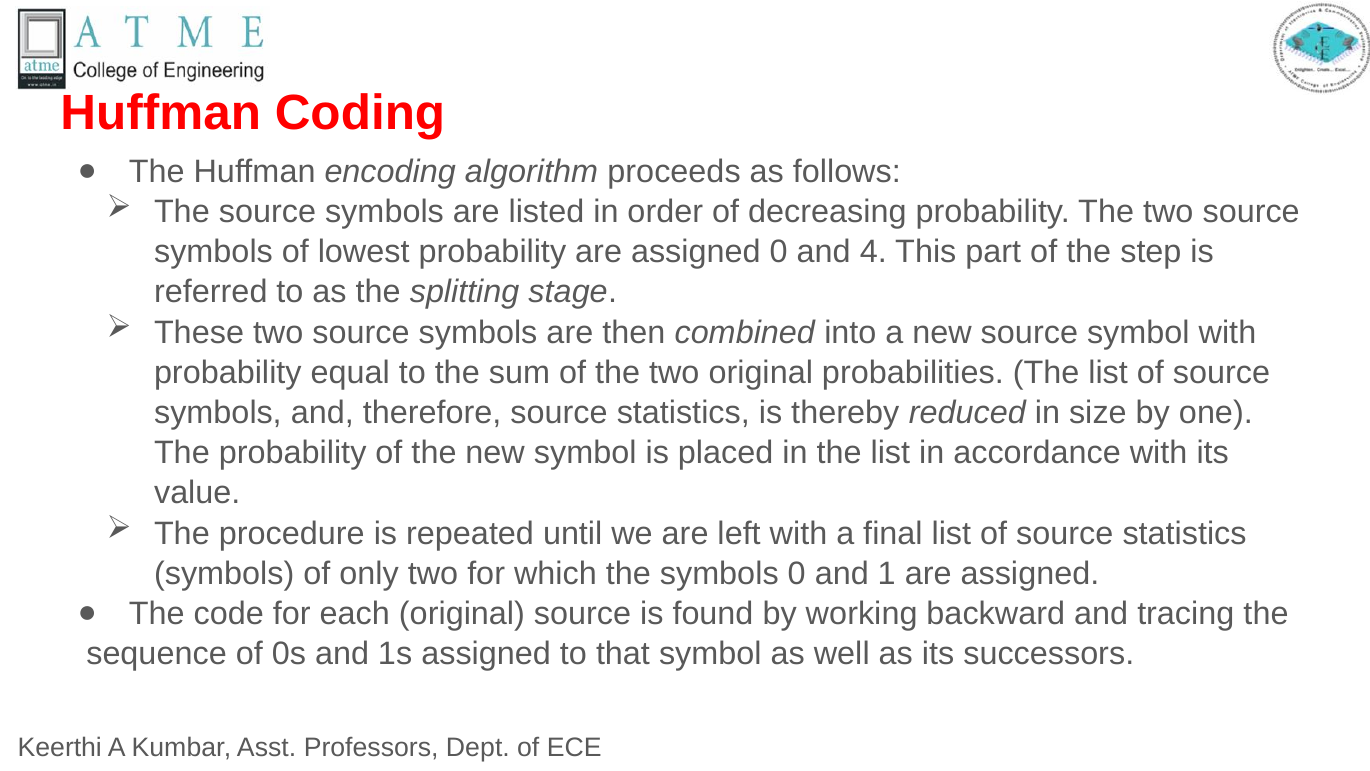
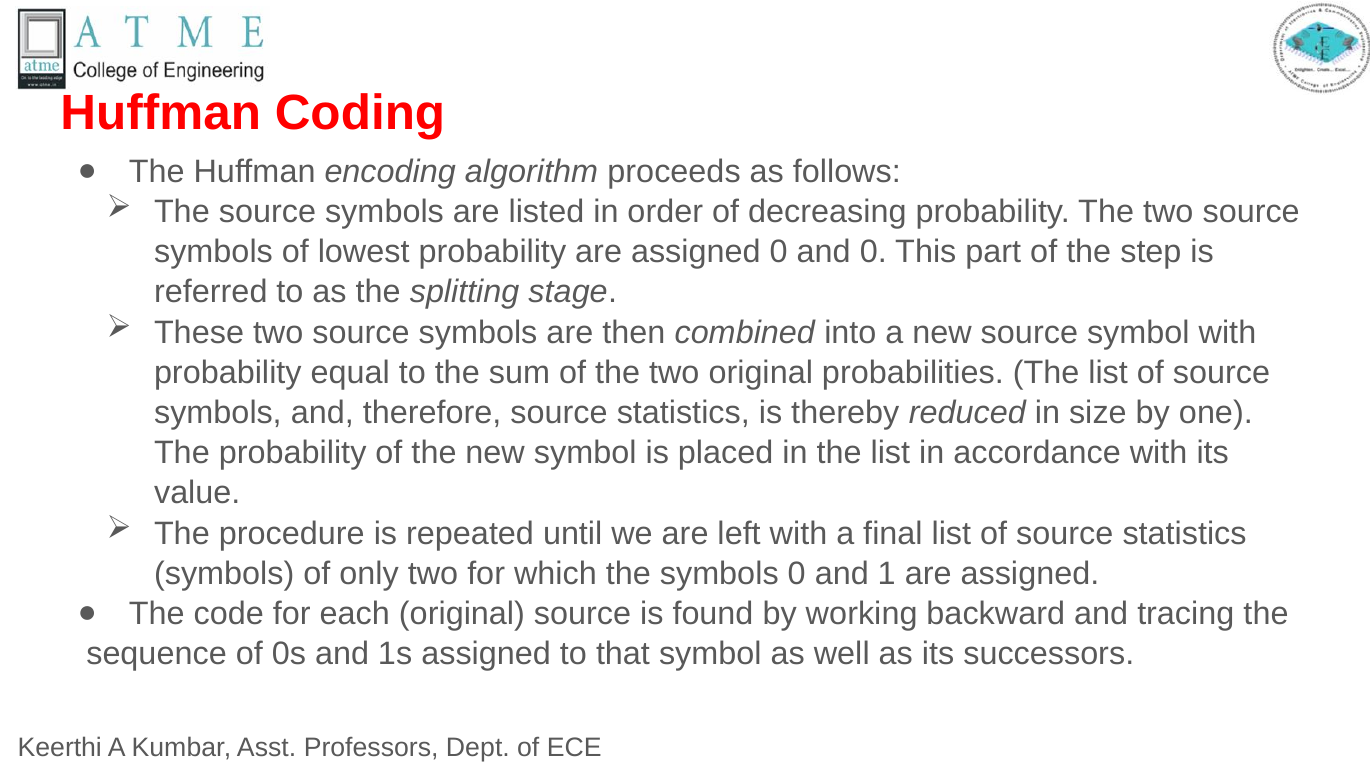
and 4: 4 -> 0
